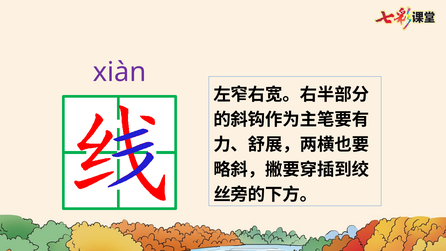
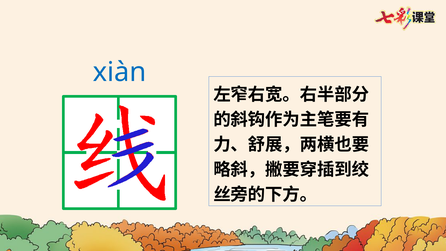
xiàn colour: purple -> blue
